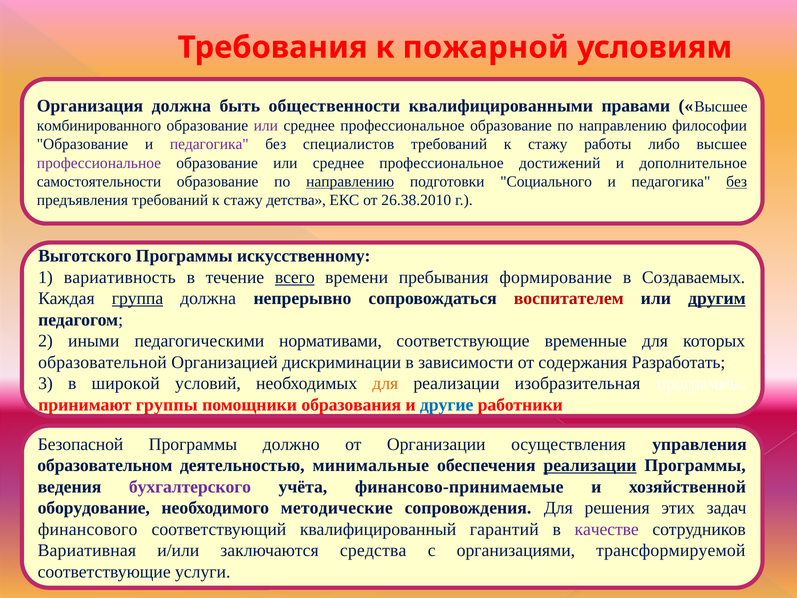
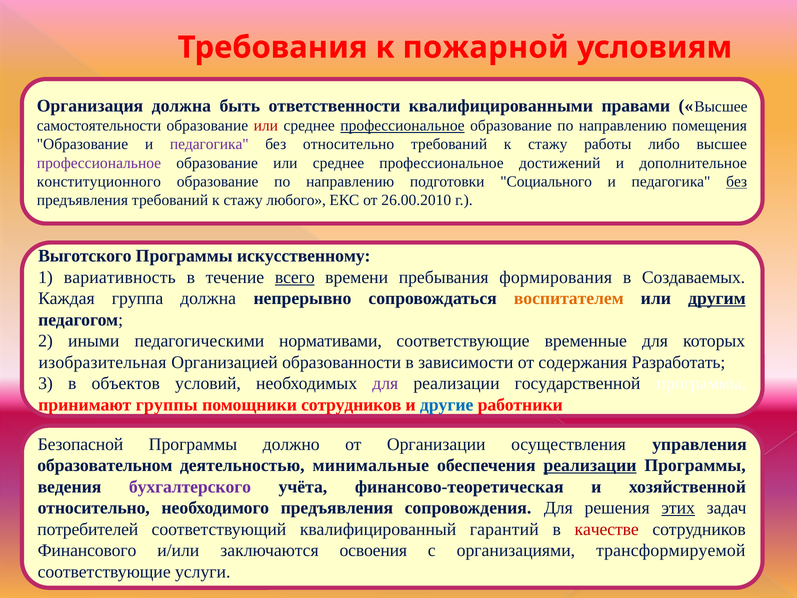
общественности: общественности -> ответственности
комбинированного: комбинированного -> самостоятельности
или at (266, 126) colour: purple -> red
профессиональное at (402, 126) underline: none -> present
философии: философии -> помещения
без специалистов: специалистов -> относительно
самостоятельности: самостоятельности -> конституционного
направлению at (350, 182) underline: present -> none
детства: детства -> любого
26.38.2010: 26.38.2010 -> 26.00.2010
формирование: формирование -> формирования
группа underline: present -> none
воспитателем colour: red -> orange
образовательной: образовательной -> изобразительная
дискриминации: дискриминации -> образованности
широкой: широкой -> объектов
для at (385, 383) colour: orange -> purple
изобразительная: изобразительная -> государственной
помощники образования: образования -> сотрудников
финансово-принимаемые: финансово-принимаемые -> финансово-теоретическая
оборудование at (94, 508): оборудование -> относительно
необходимого методические: методические -> предъявления
этих underline: none -> present
финансового: финансового -> потребителей
качестве colour: purple -> red
Вариативная: Вариативная -> Финансового
средства: средства -> освоения
